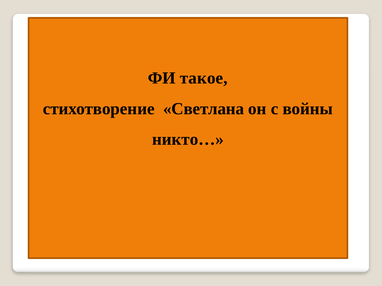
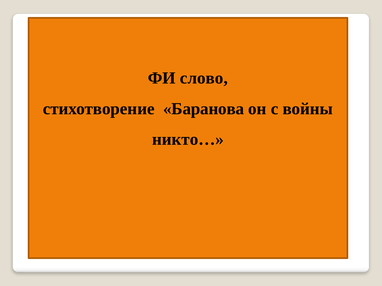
такое: такое -> слово
Светлана: Светлана -> Баранова
